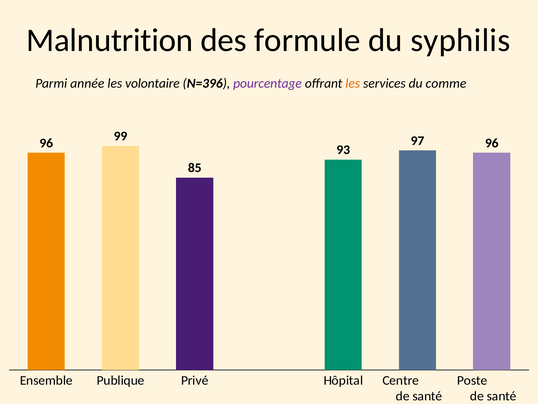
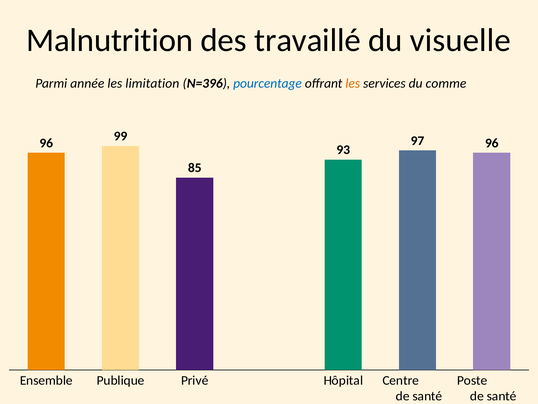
formule: formule -> travaillé
syphilis: syphilis -> visuelle
volontaire: volontaire -> limitation
pourcentage colour: purple -> blue
